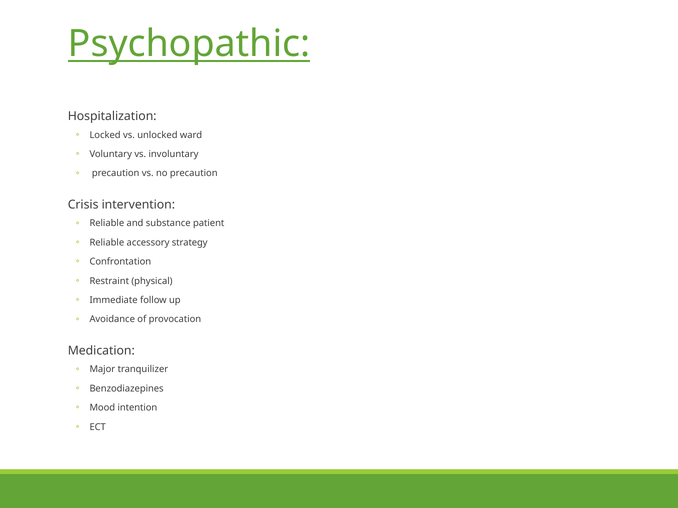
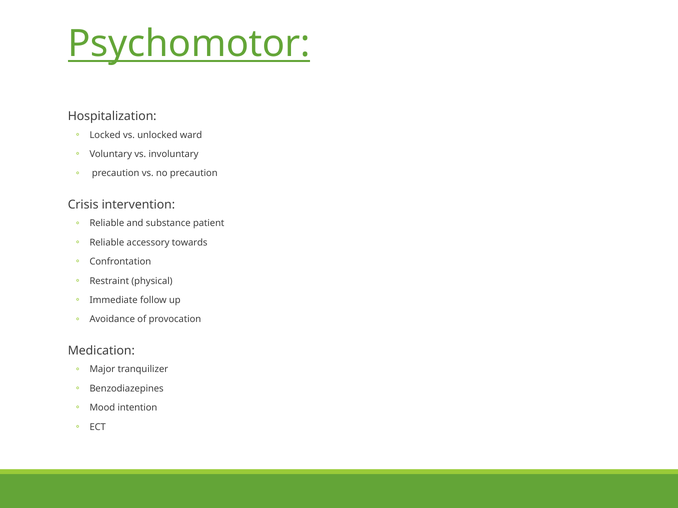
Psychopathic: Psychopathic -> Psychomotor
strategy: strategy -> towards
